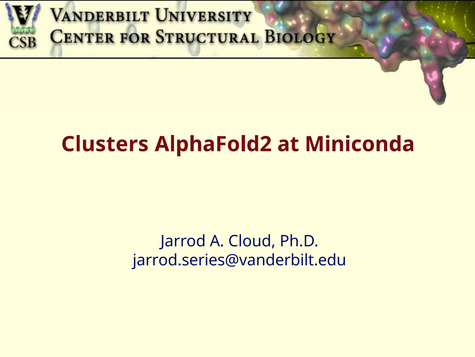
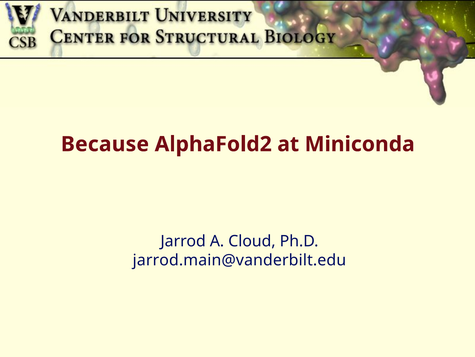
Clusters: Clusters -> Because
jarrod.series@vanderbilt.edu: jarrod.series@vanderbilt.edu -> jarrod.main@vanderbilt.edu
